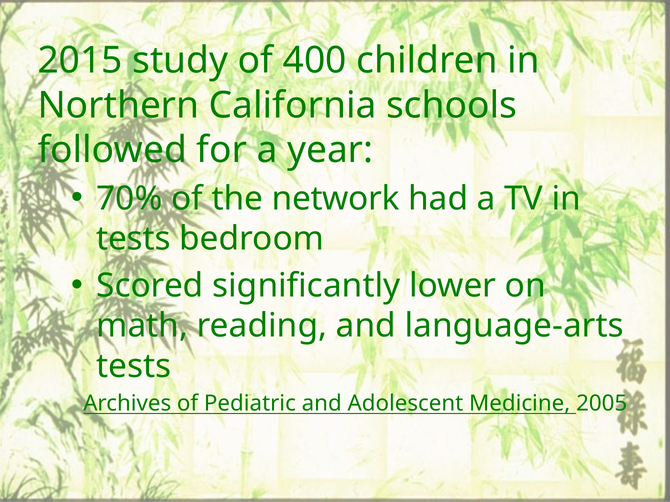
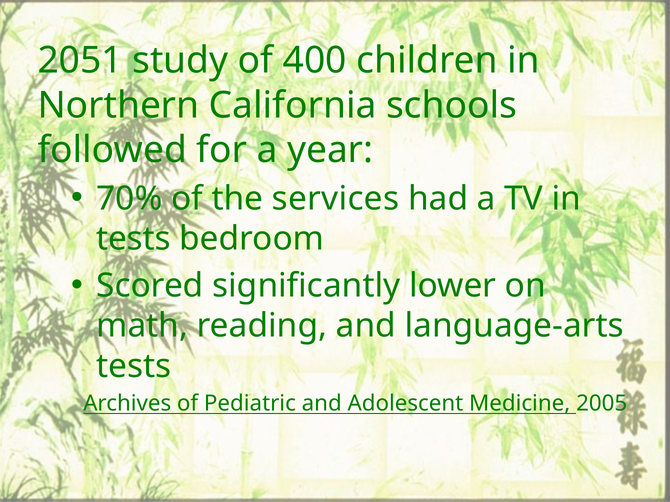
2015: 2015 -> 2051
network: network -> services
